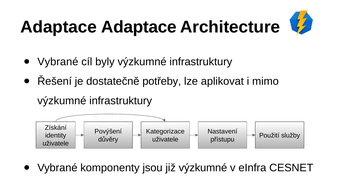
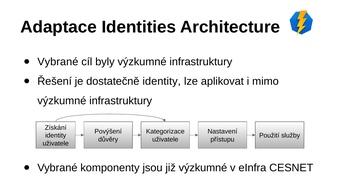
Adaptace Adaptace: Adaptace -> Identities
dostatečně potřeby: potřeby -> identity
